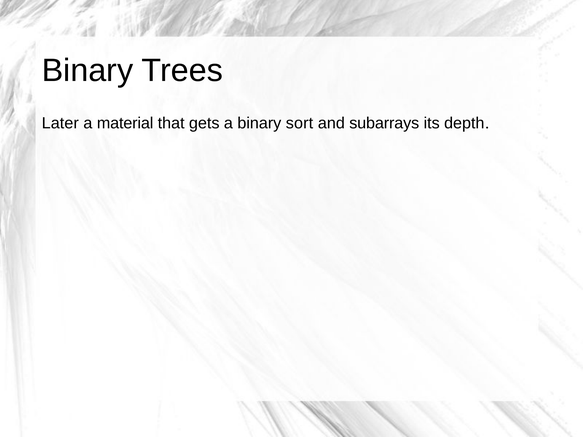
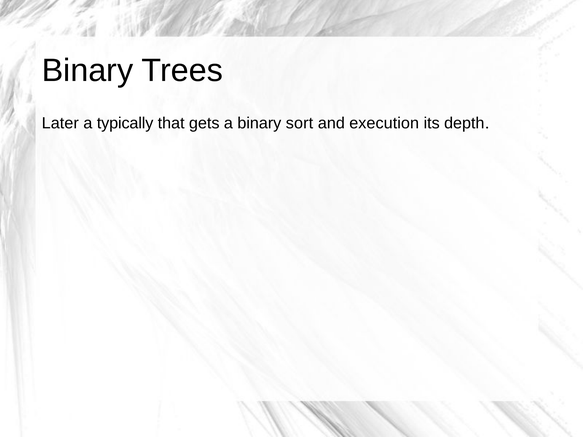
material: material -> typically
subarrays: subarrays -> execution
